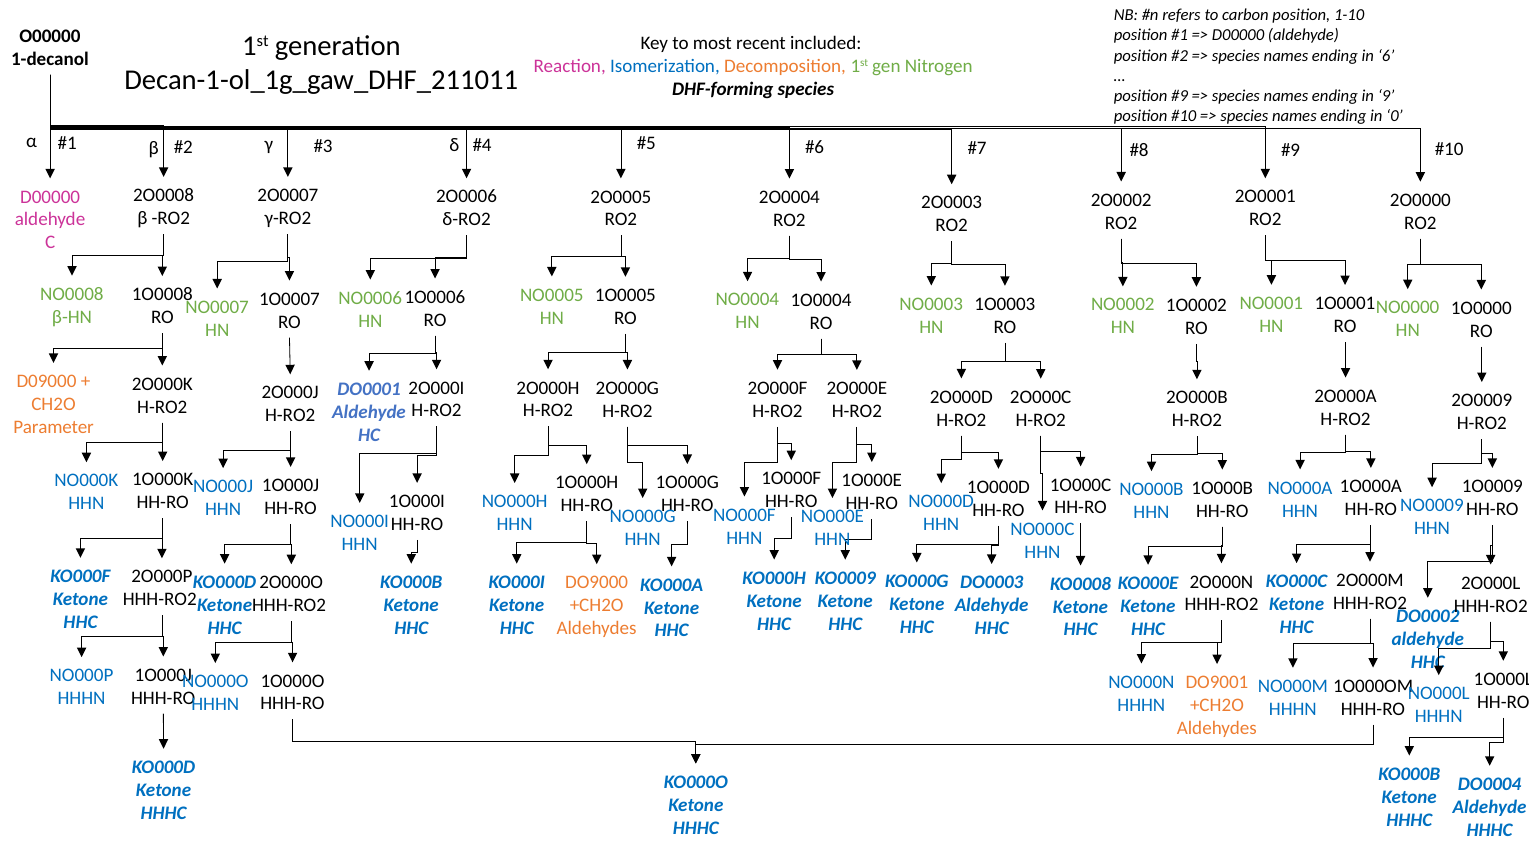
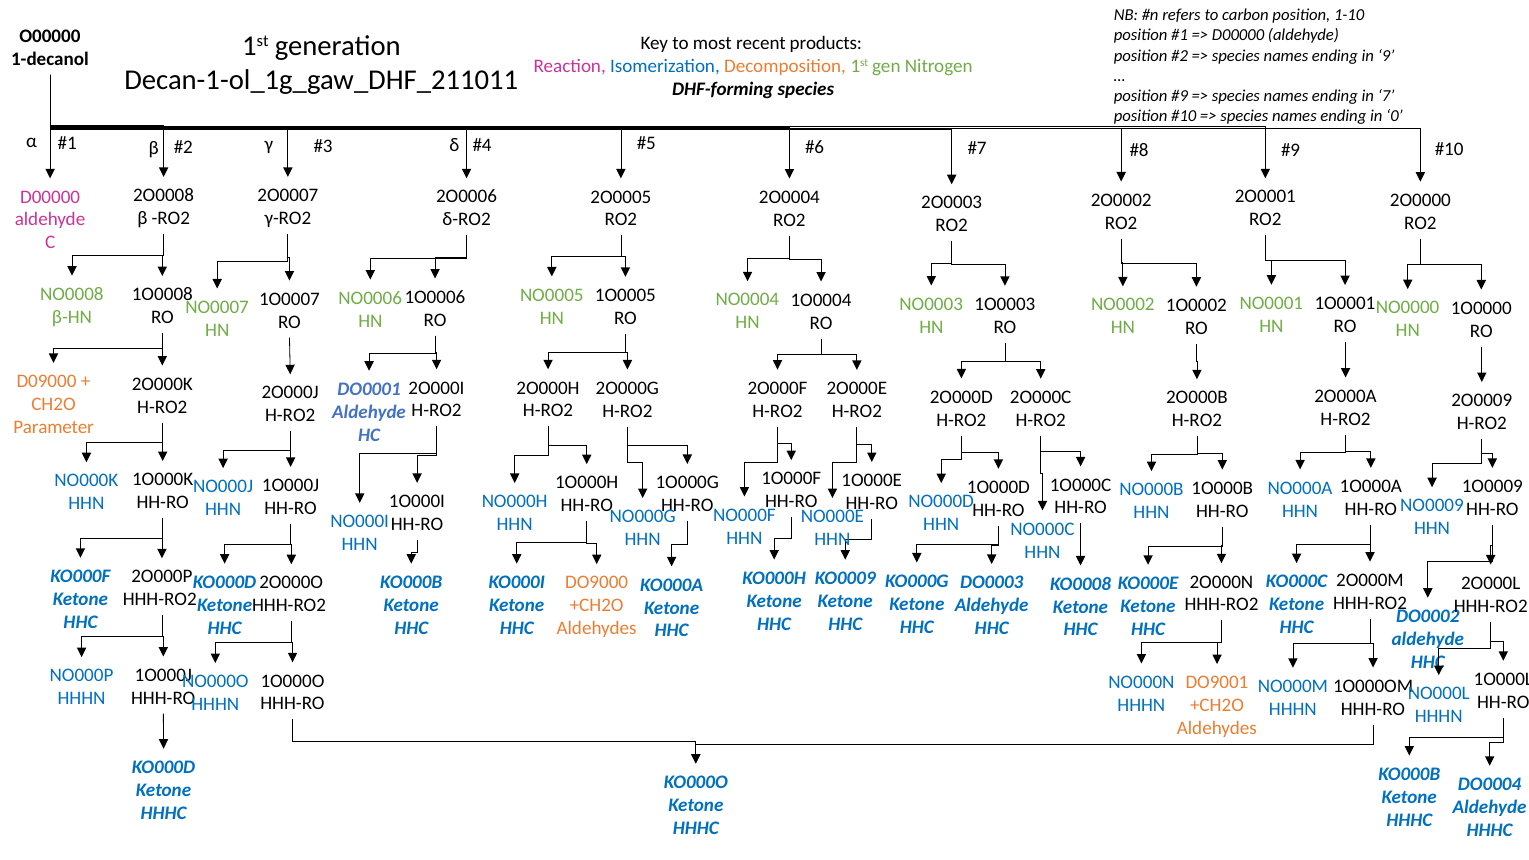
included: included -> products
6: 6 -> 9
9: 9 -> 7
